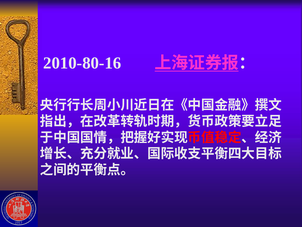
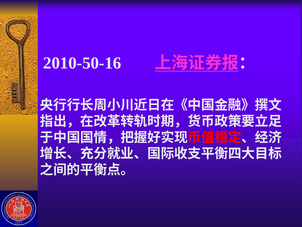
2010-80-16: 2010-80-16 -> 2010-50-16
